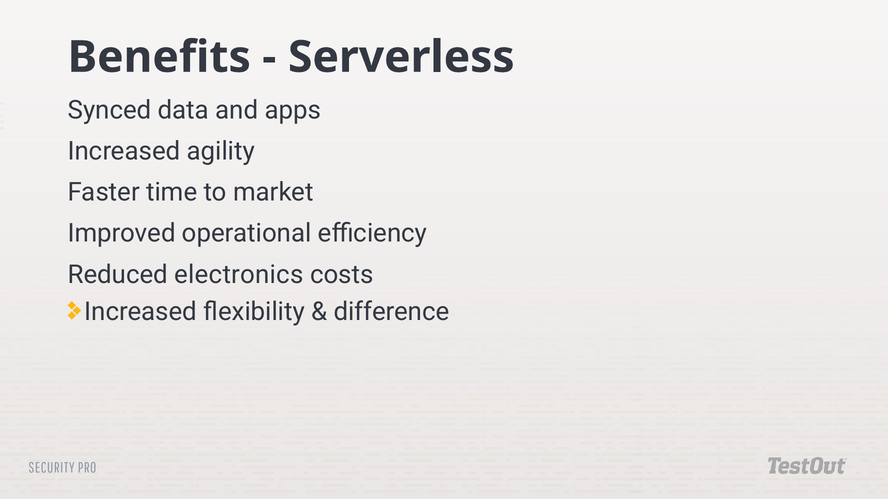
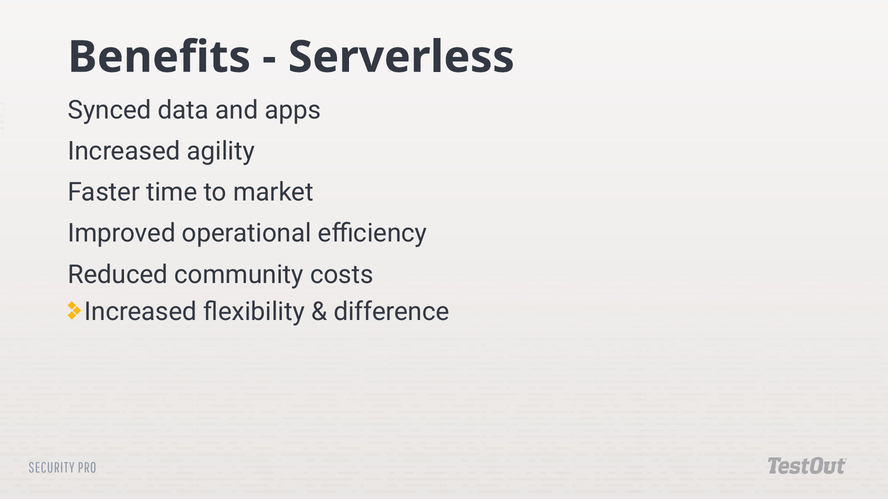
electronics: electronics -> community
